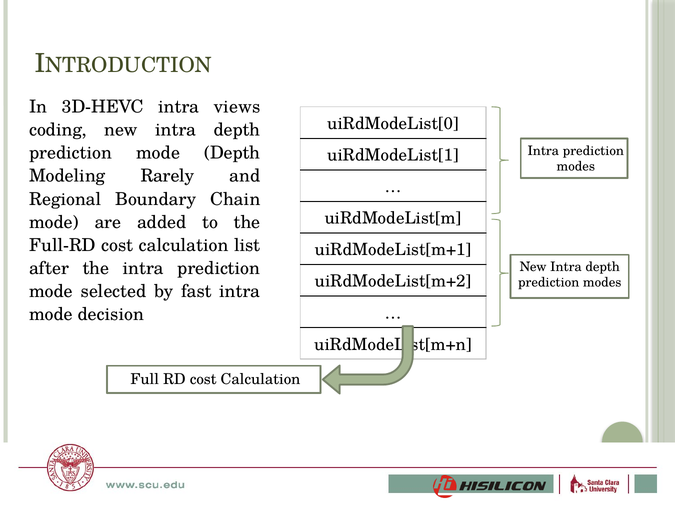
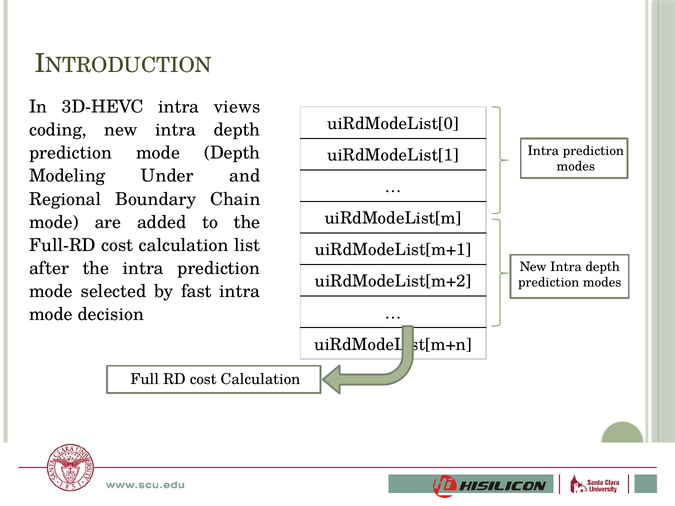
Rarely: Rarely -> Under
